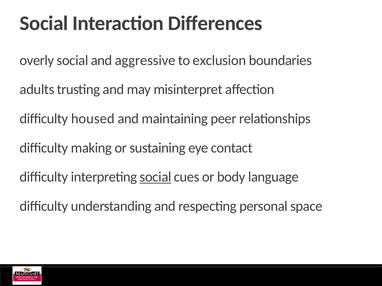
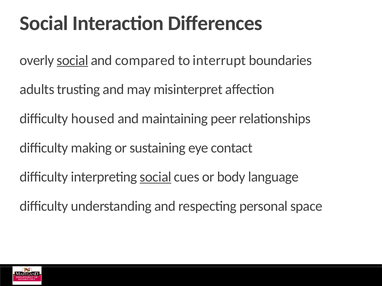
social at (73, 60) underline: none -> present
aggressive: aggressive -> compared
exclusion: exclusion -> interrupt
